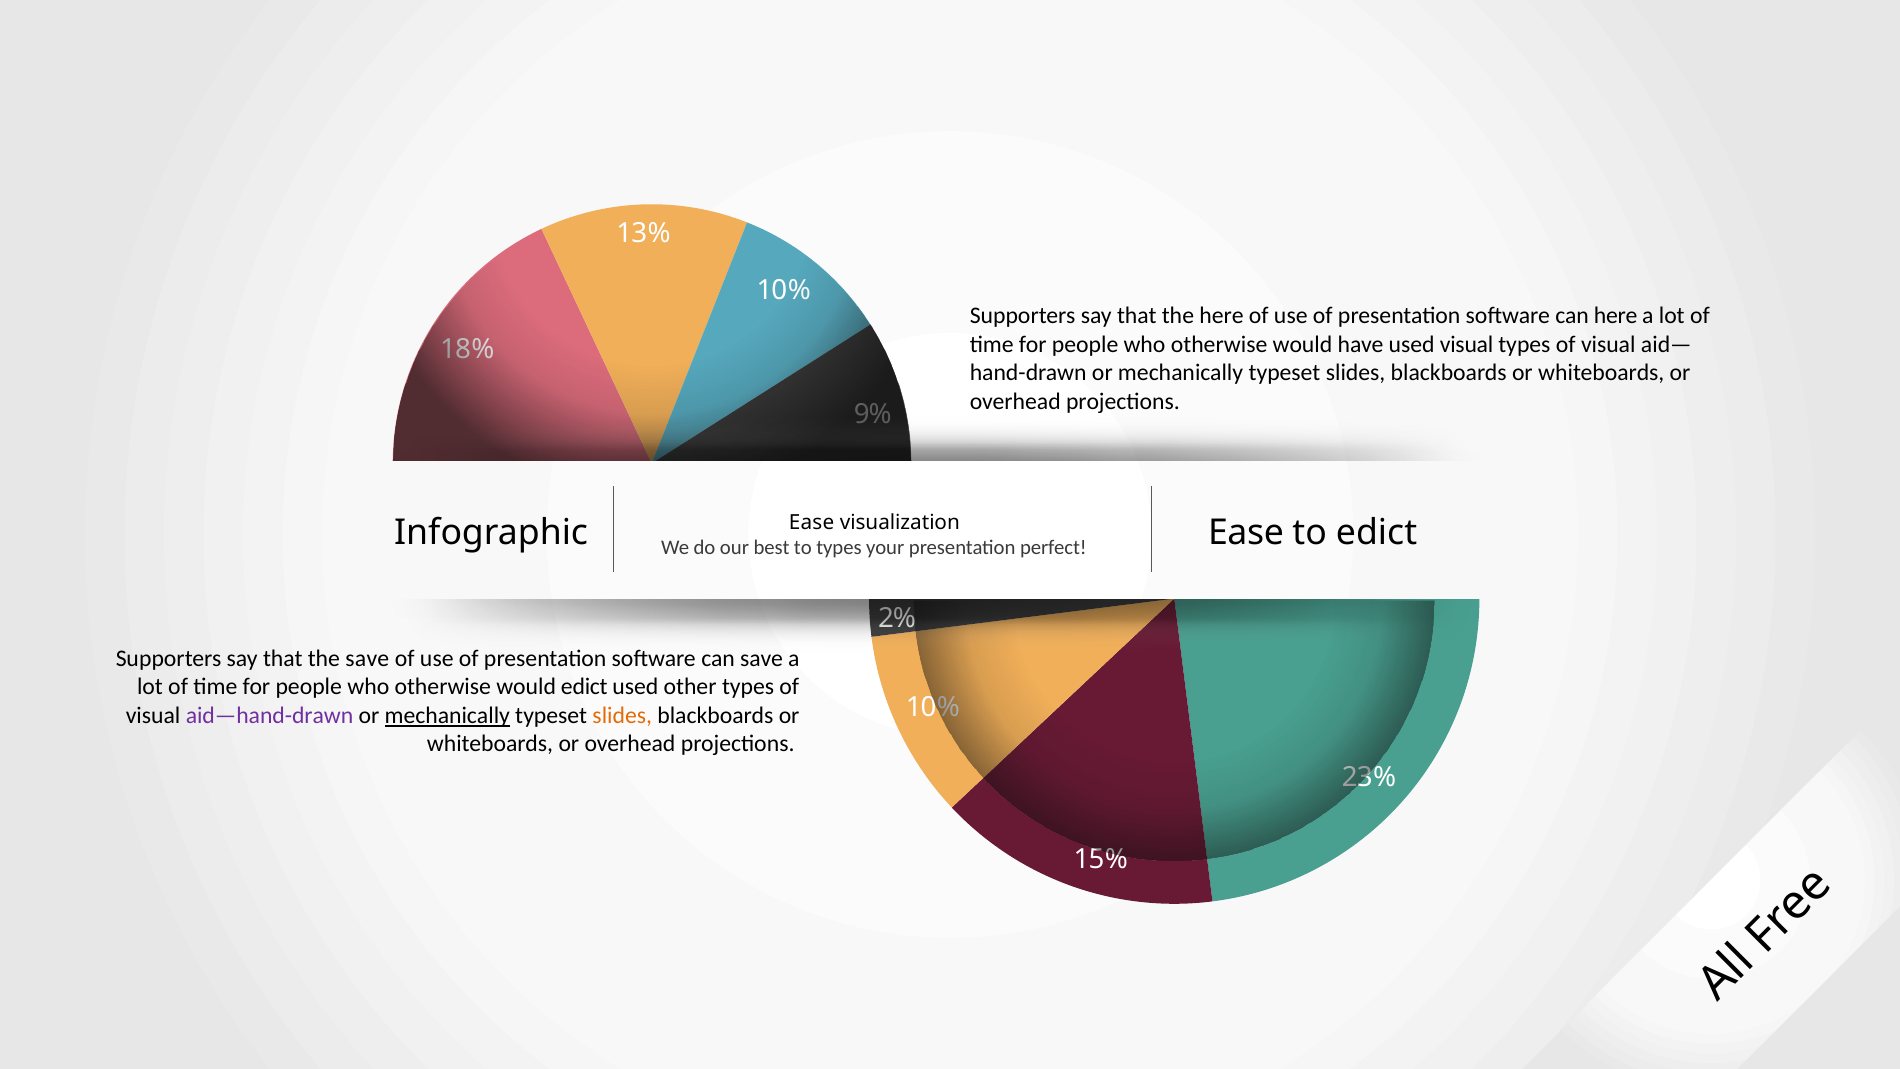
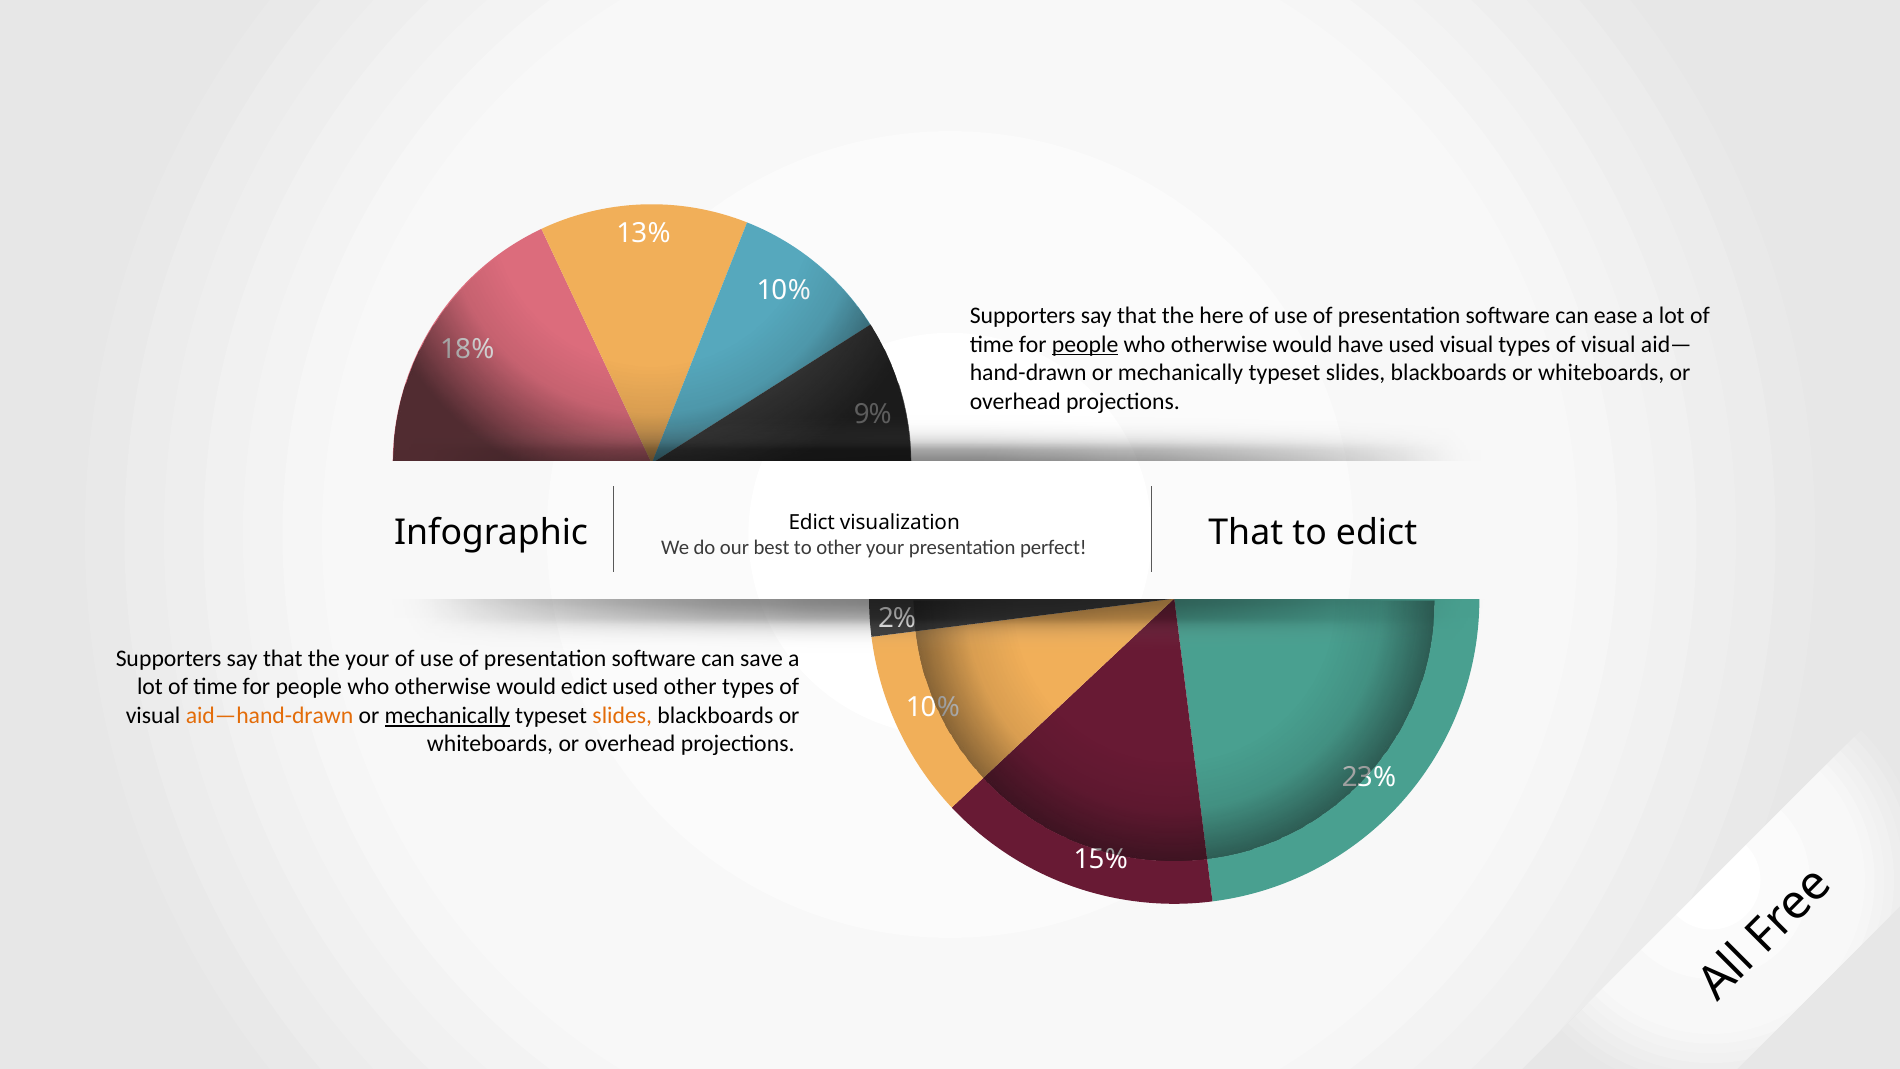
can here: here -> ease
people at (1085, 344) underline: none -> present
Infographic Ease: Ease -> Edict
to types: types -> other
perfect Ease: Ease -> That
the save: save -> your
aid—hand-drawn colour: purple -> orange
